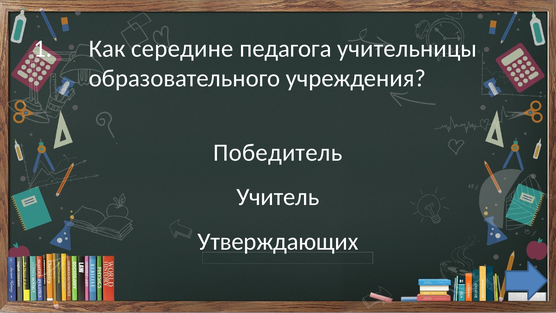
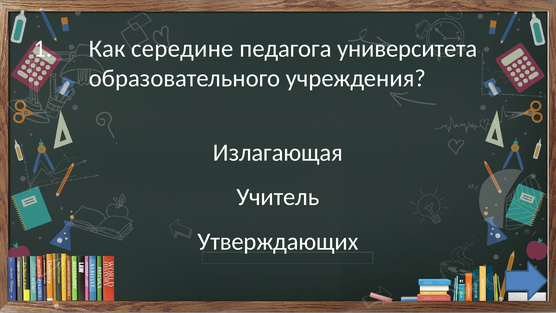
учительницы: учительницы -> университета
Победитель: Победитель -> Излагающая
